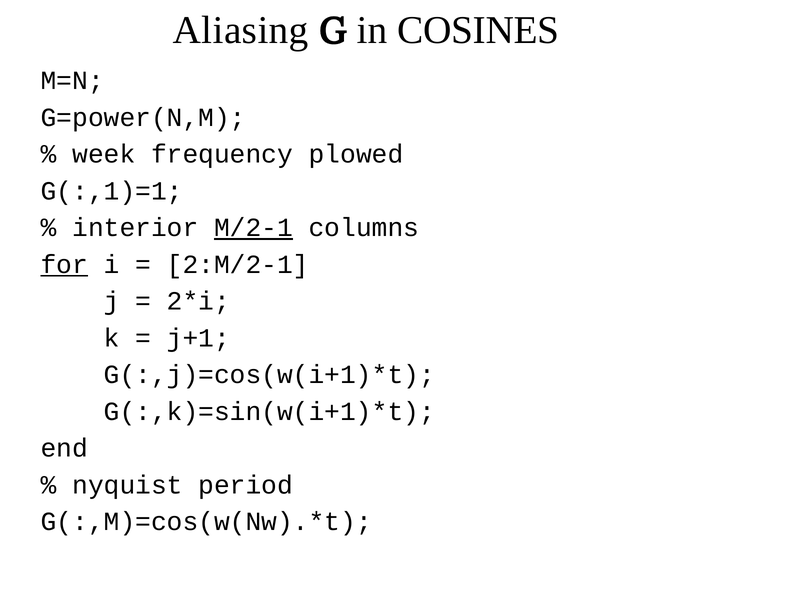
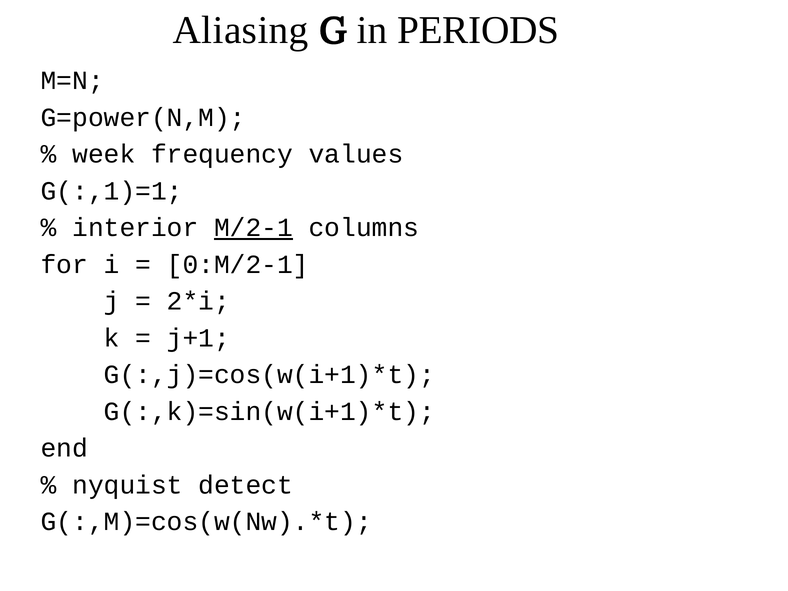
COSINES: COSINES -> PERIODS
plowed: plowed -> values
for underline: present -> none
2:M/2-1: 2:M/2-1 -> 0:M/2-1
period: period -> detect
